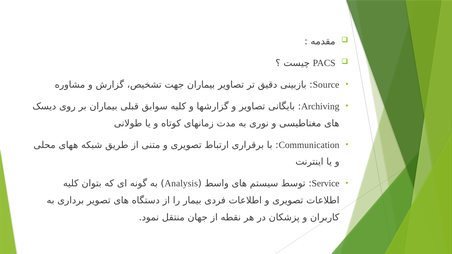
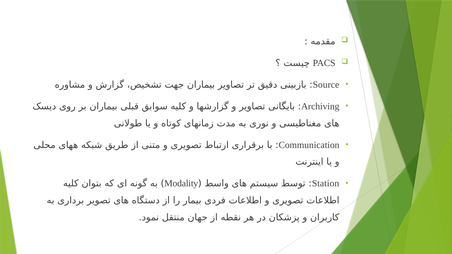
Analysis: Analysis -> Modality
Service: Service -> Station
